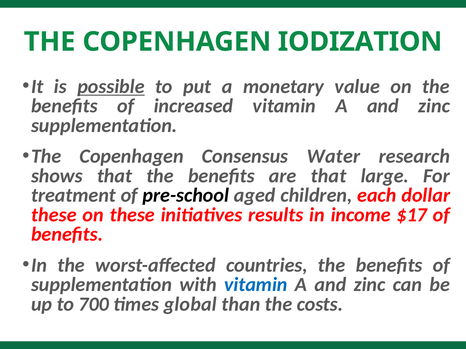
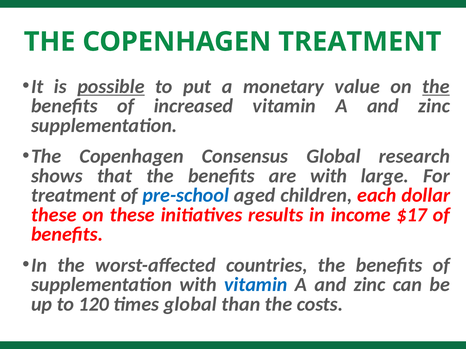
COPENHAGEN IODIZATION: IODIZATION -> TREATMENT
the at (436, 87) underline: none -> present
Consensus Water: Water -> Global
are that: that -> with
pre-school colour: black -> blue
700: 700 -> 120
